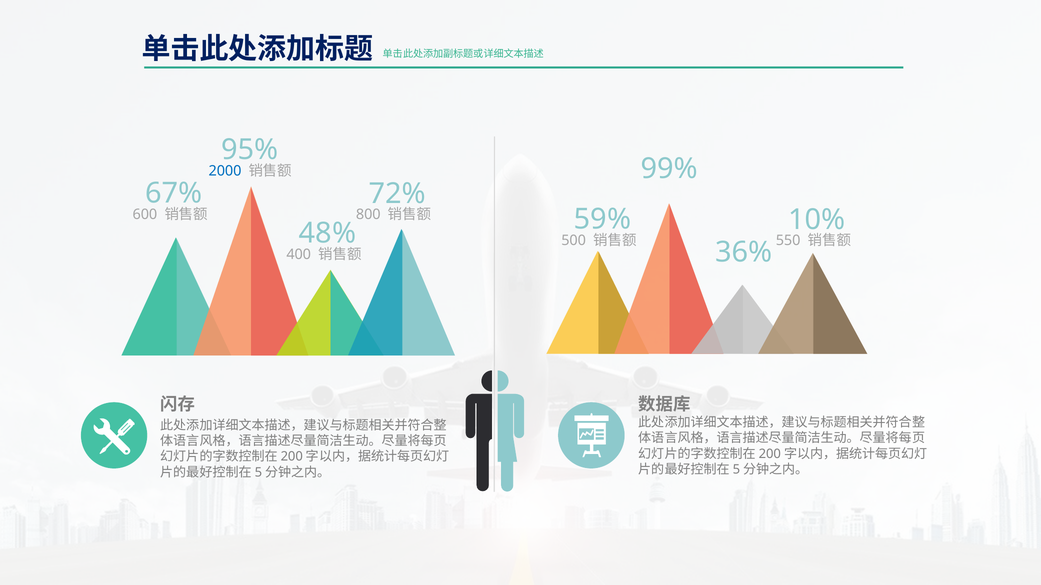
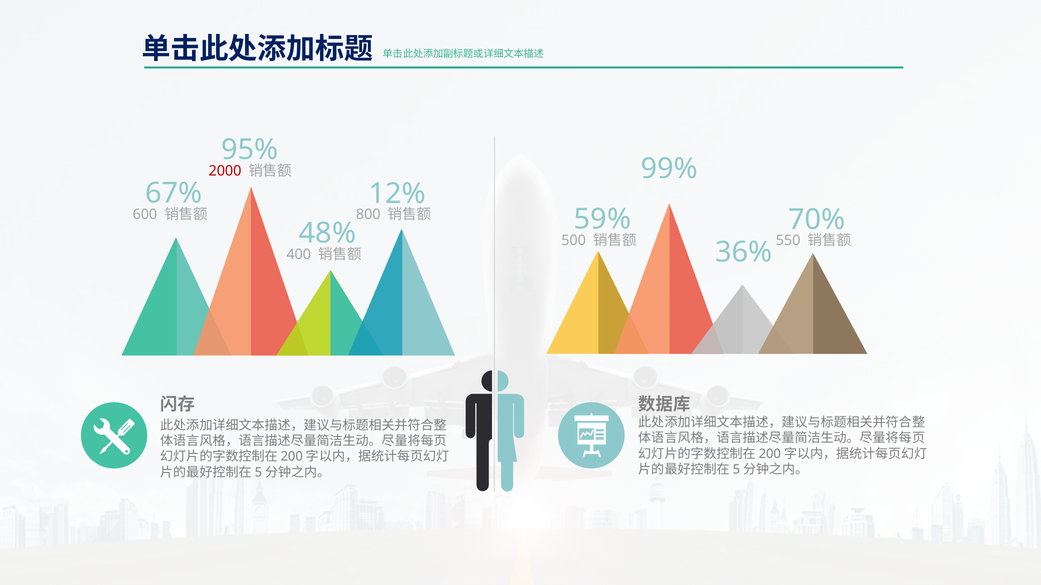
2000 colour: blue -> red
72%: 72% -> 12%
10%: 10% -> 70%
